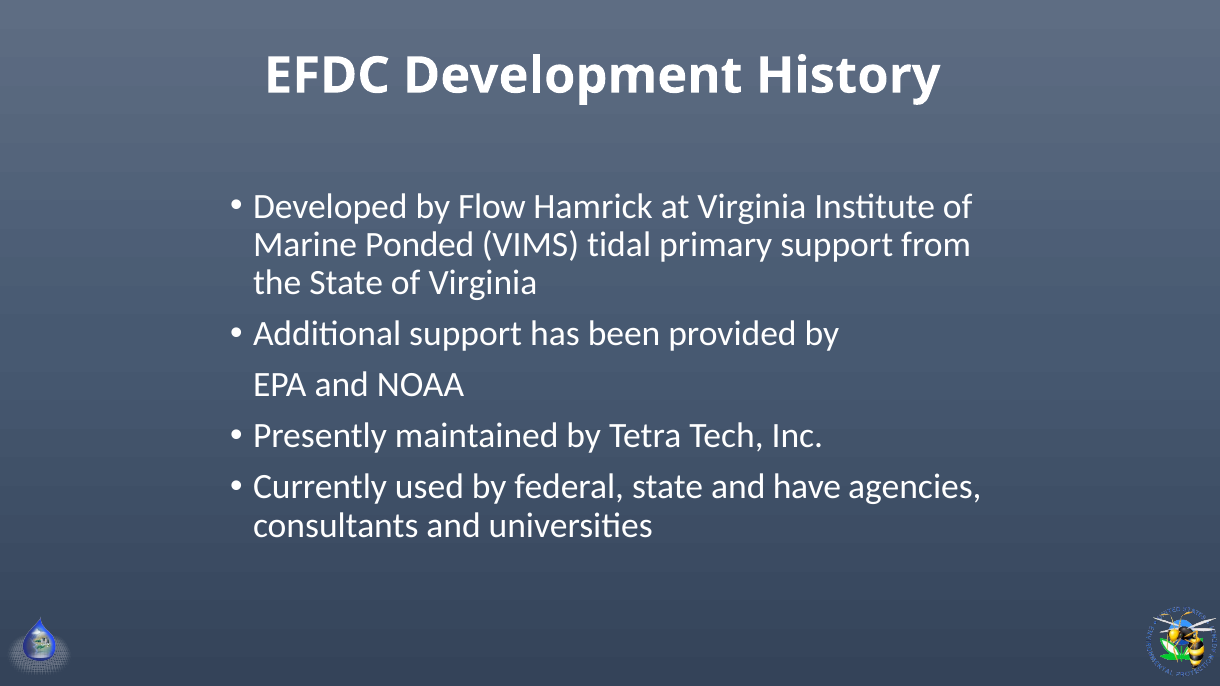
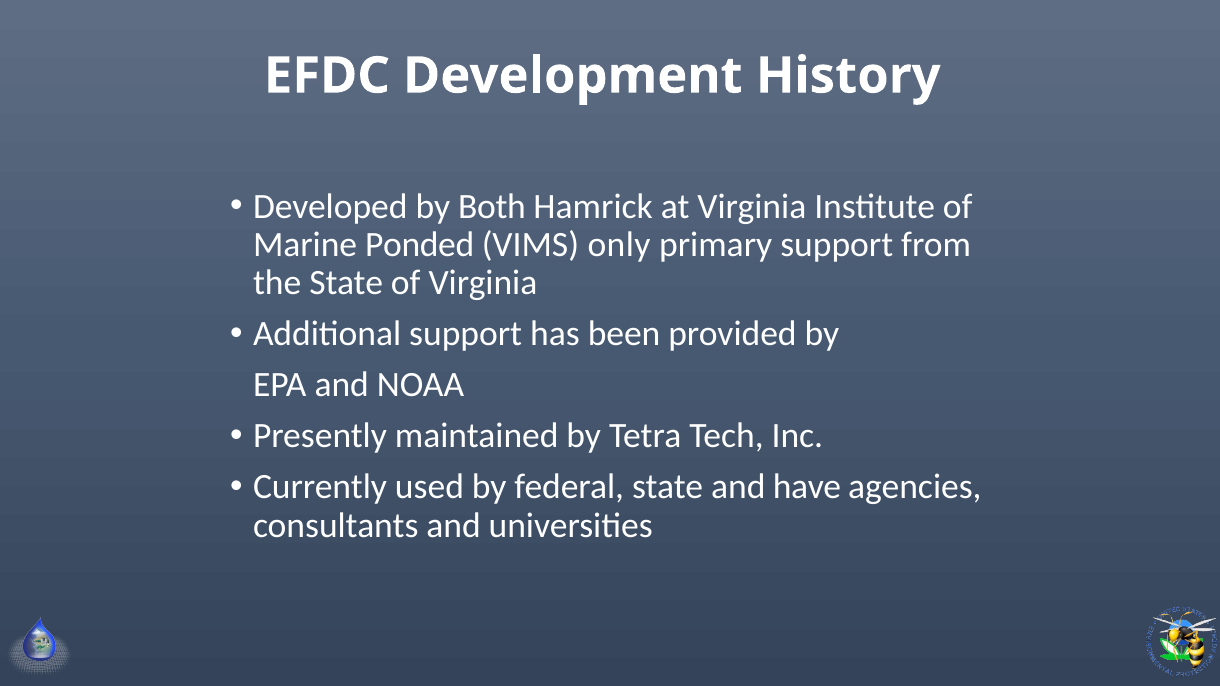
Flow: Flow -> Both
tidal: tidal -> only
